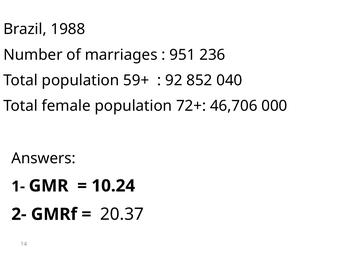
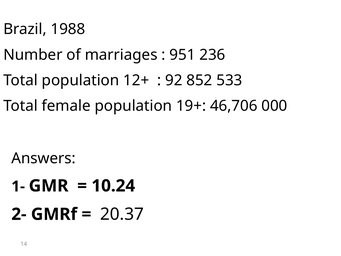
59+: 59+ -> 12+
040: 040 -> 533
72+: 72+ -> 19+
